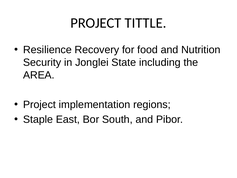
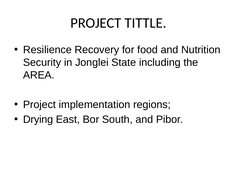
Staple: Staple -> Drying
